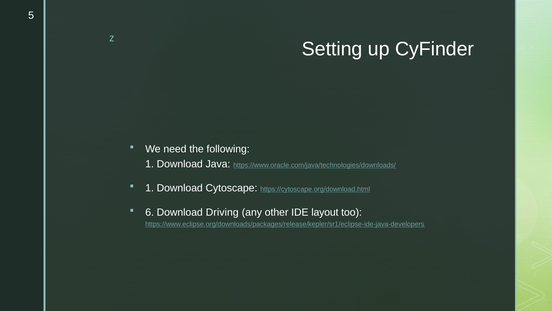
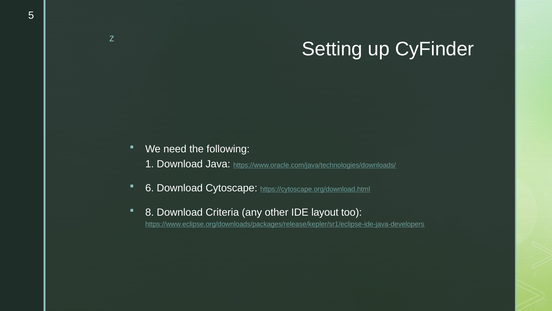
1 at (150, 188): 1 -> 6
6: 6 -> 8
Driving: Driving -> Criteria
